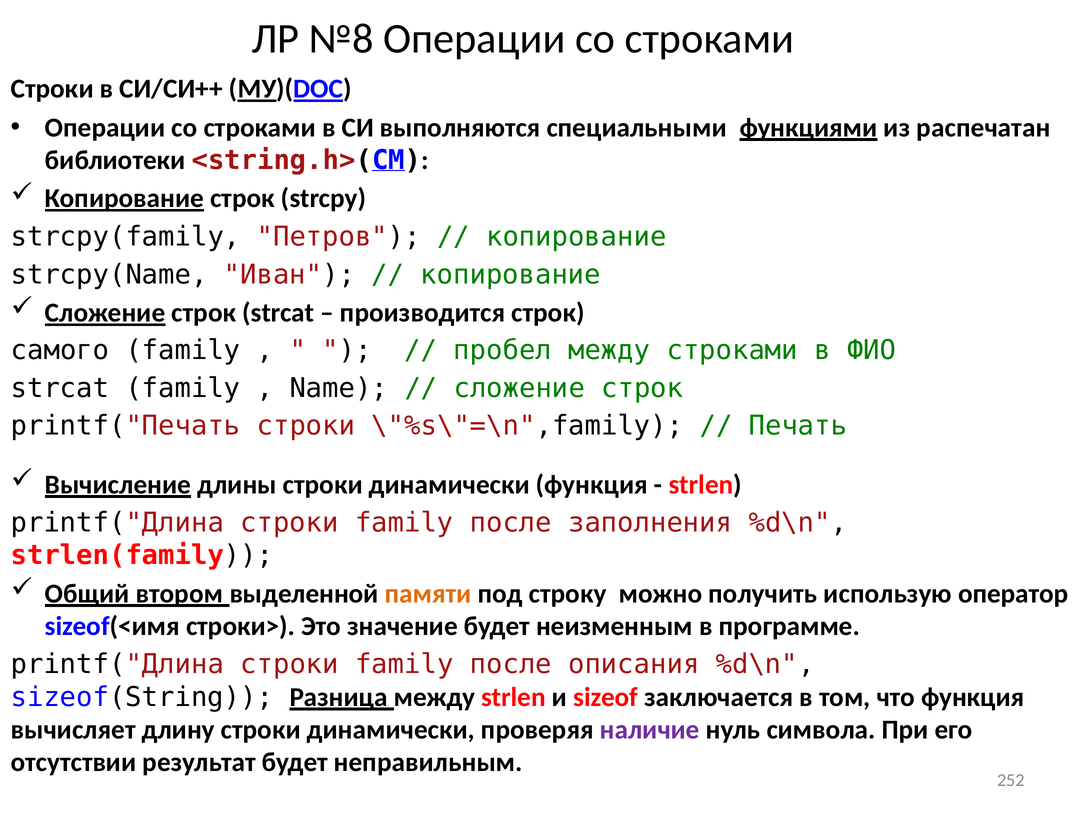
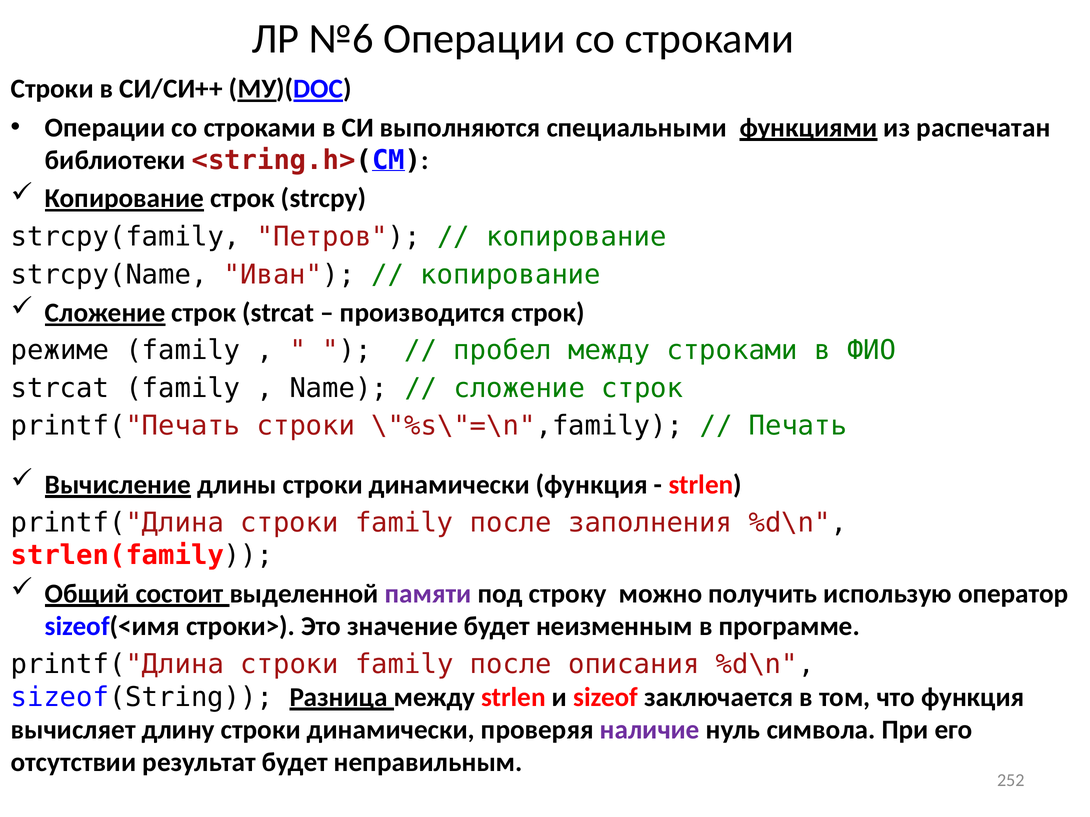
№8: №8 -> №6
самого: самого -> режиме
втором: втором -> состоит
памяти colour: orange -> purple
